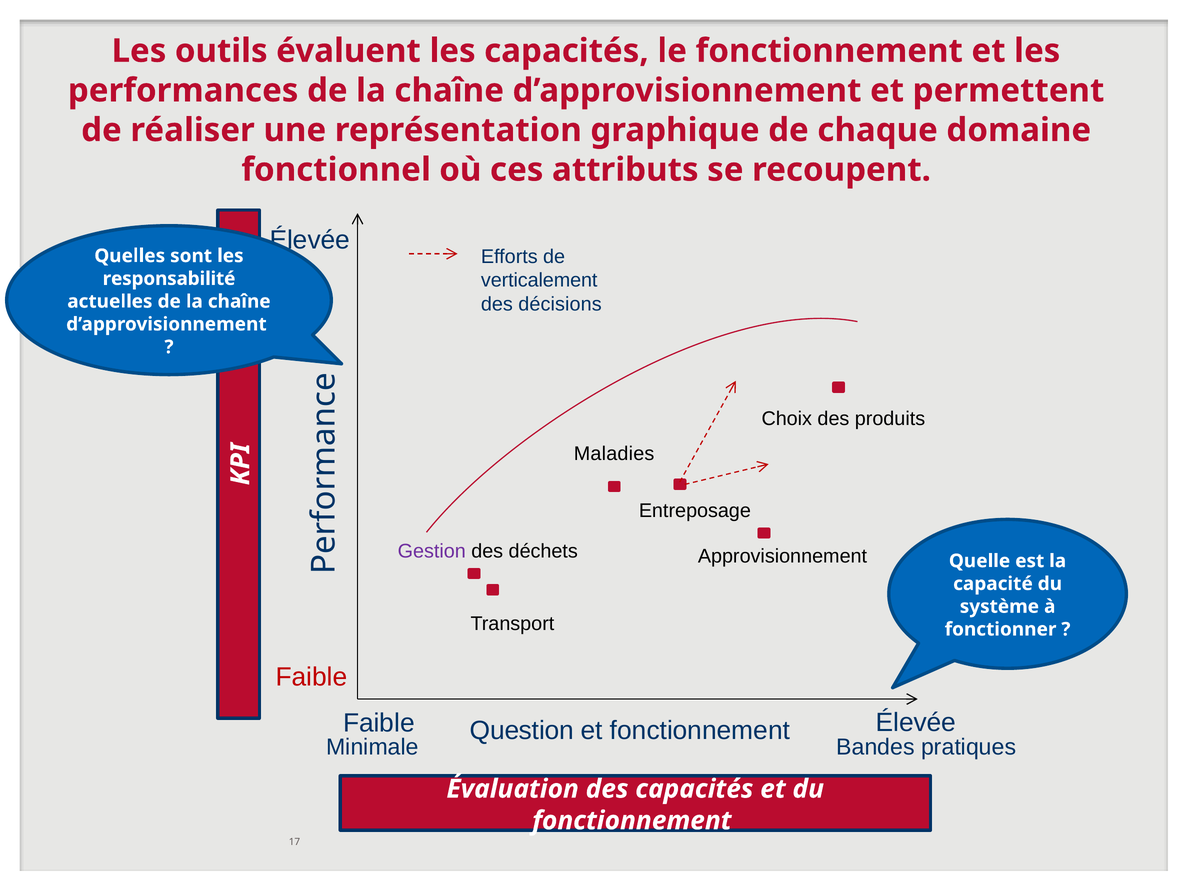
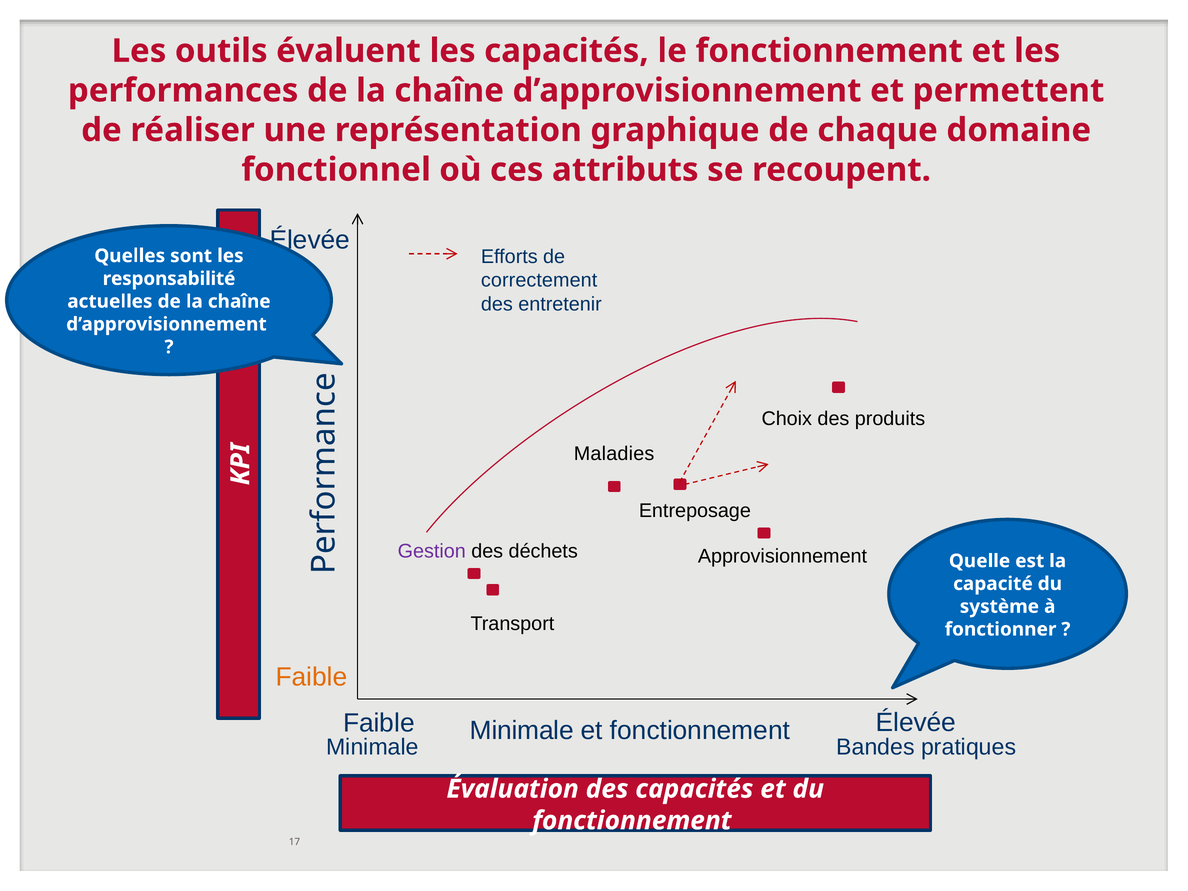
verticalement: verticalement -> correctement
décisions: décisions -> entretenir
Faible at (312, 677) colour: red -> orange
Question at (522, 731): Question -> Minimale
